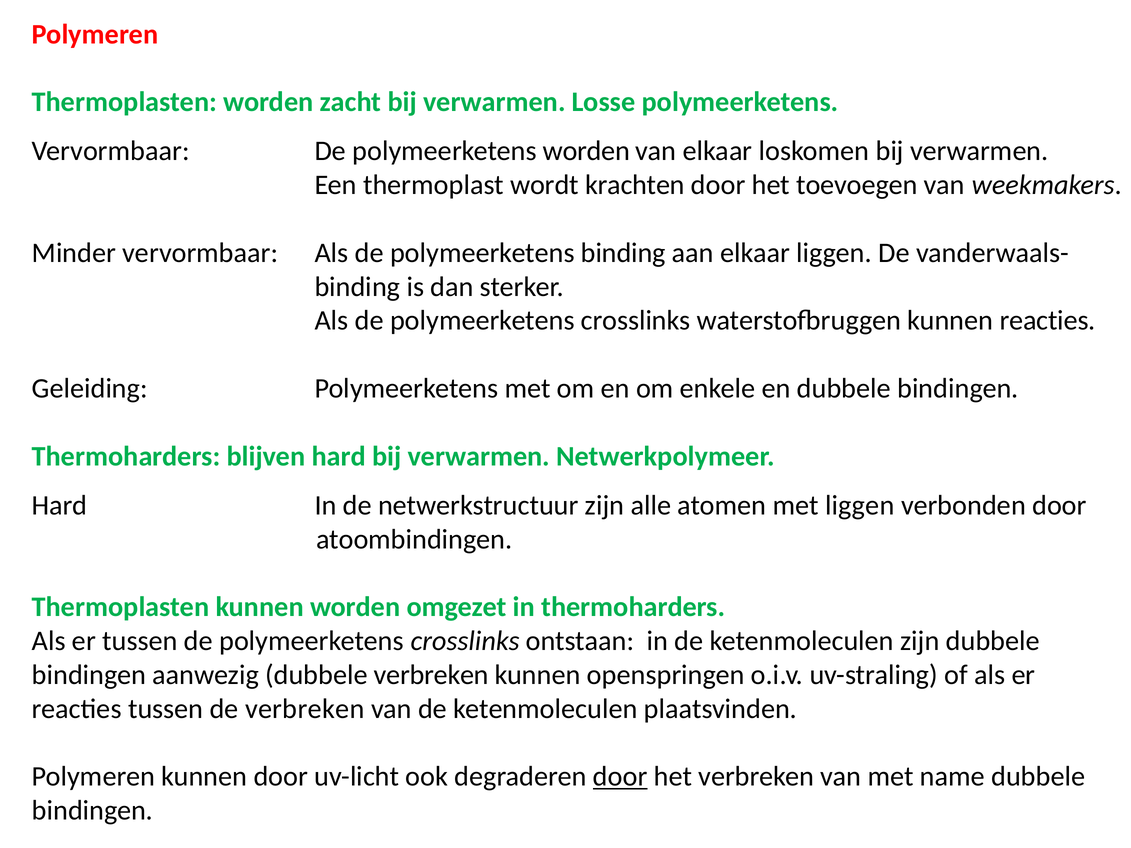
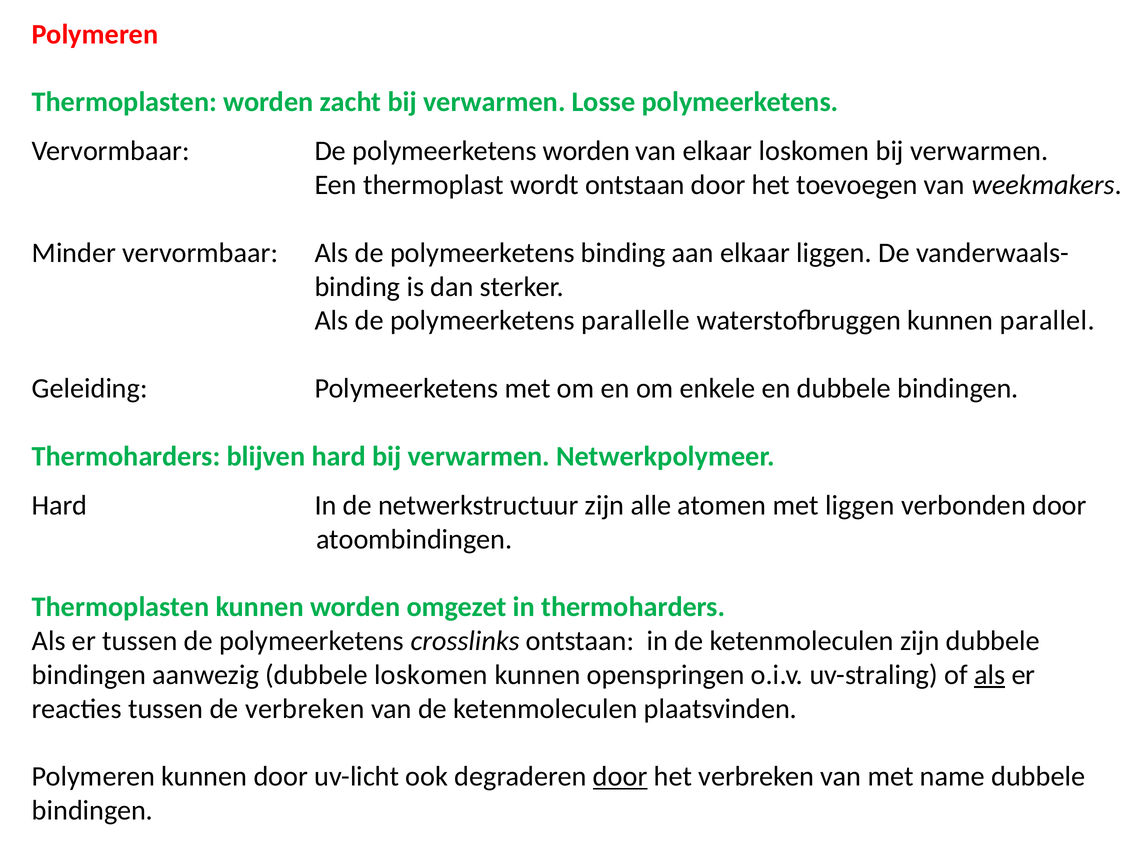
wordt krachten: krachten -> ontstaan
Als de polymeerketens crosslinks: crosslinks -> parallelle
kunnen reacties: reacties -> parallel
dubbele verbreken: verbreken -> loskomen
als at (990, 675) underline: none -> present
